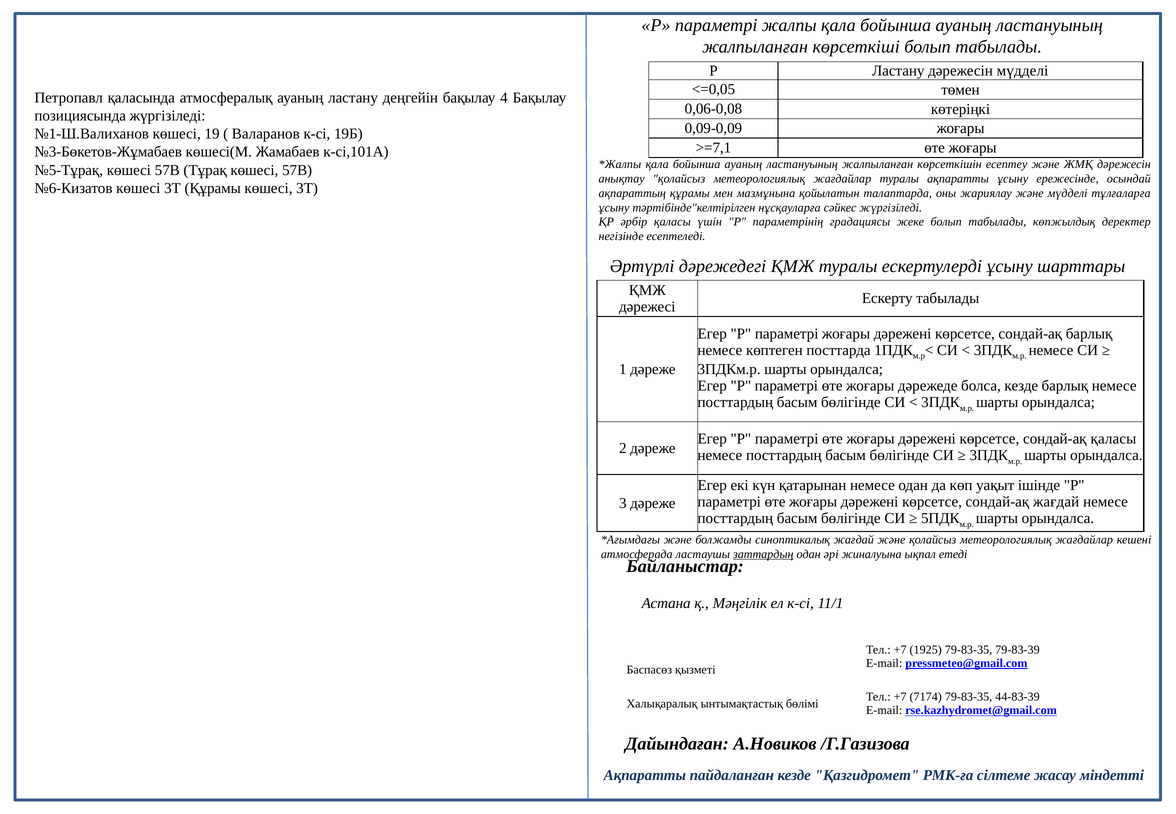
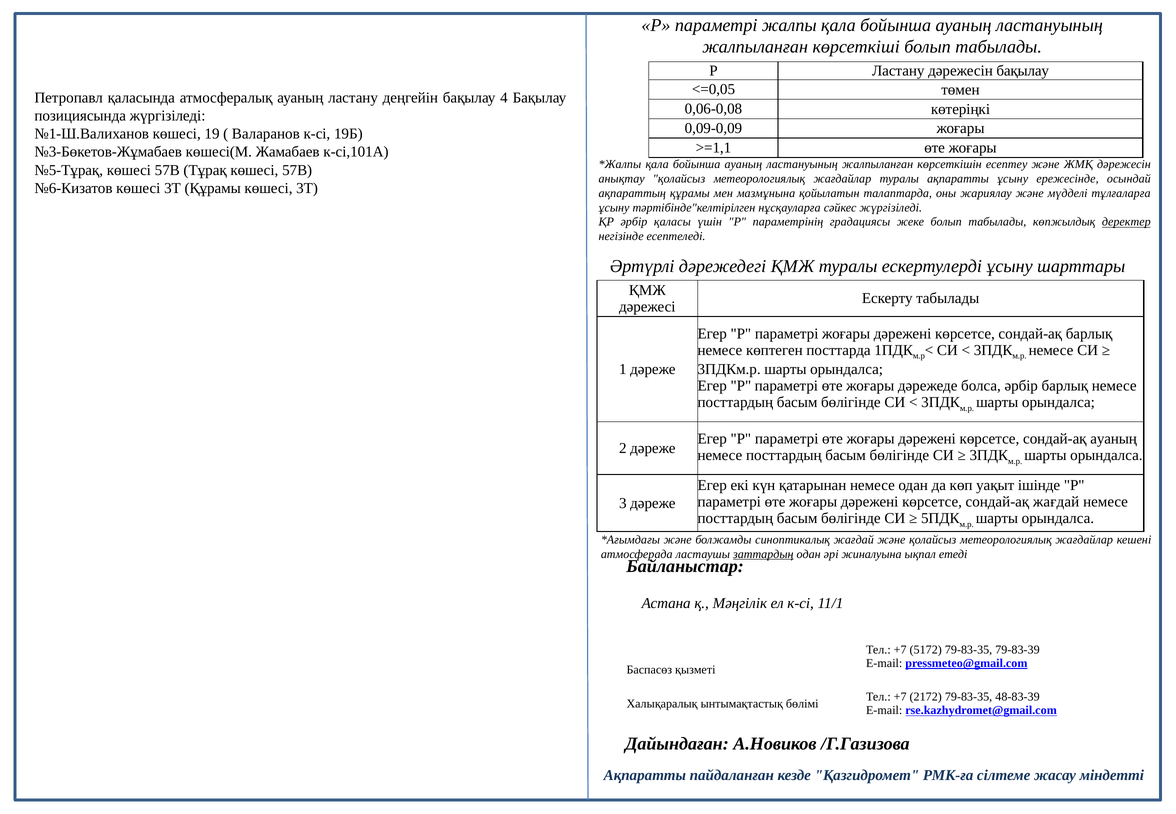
дәрежесін мүдделі: мүдделі -> бақылау
>=7,1: >=7,1 -> >=1,1
деректер underline: none -> present
болса кезде: кезде -> әрбір
сондай-ақ қаласы: қаласы -> ауаның
1925: 1925 -> 5172
7174: 7174 -> 2172
44-83-39: 44-83-39 -> 48-83-39
